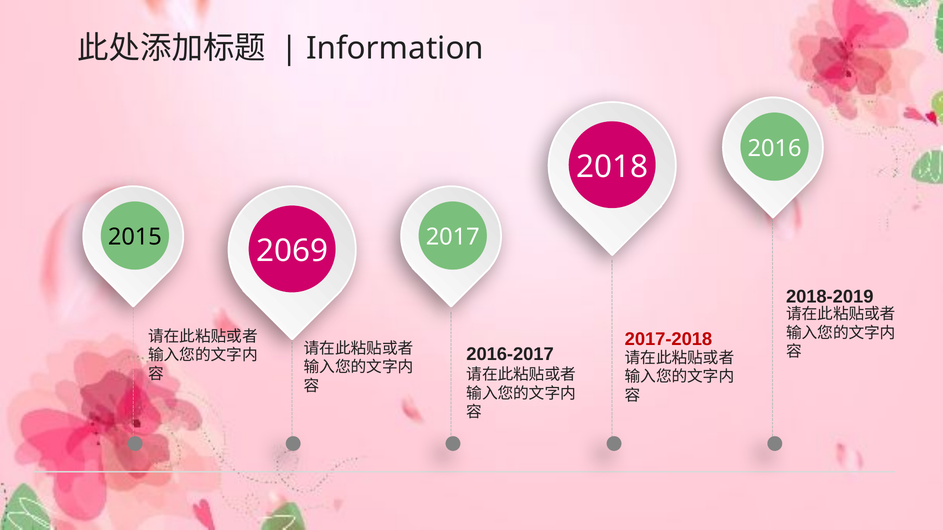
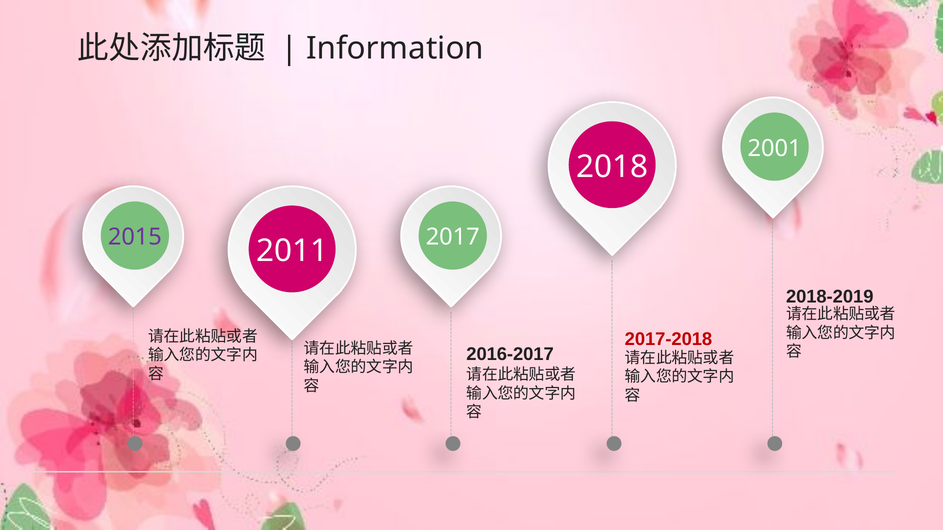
2016: 2016 -> 2001
2015 colour: black -> purple
2069: 2069 -> 2011
